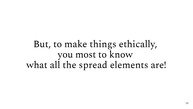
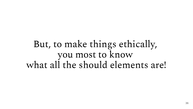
spread: spread -> should
